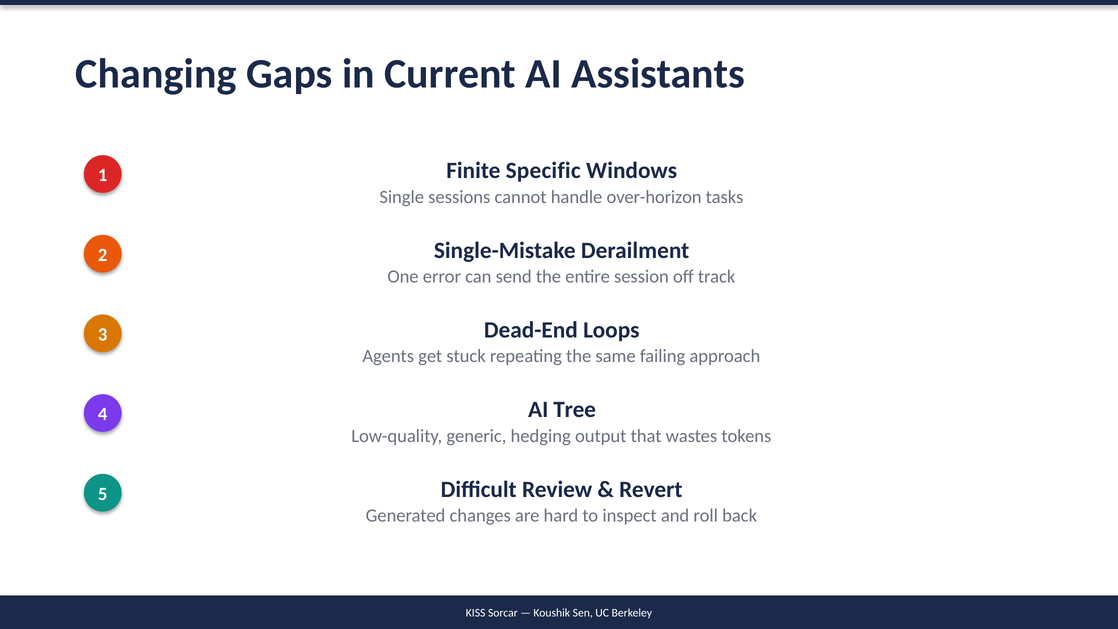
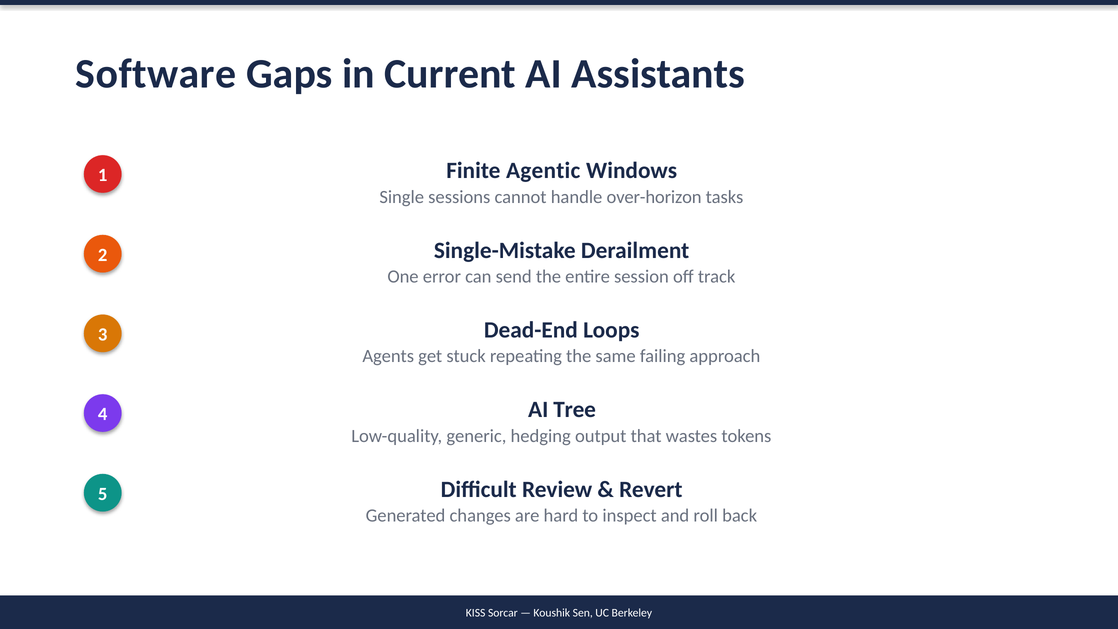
Changing: Changing -> Software
Specific: Specific -> Agentic
